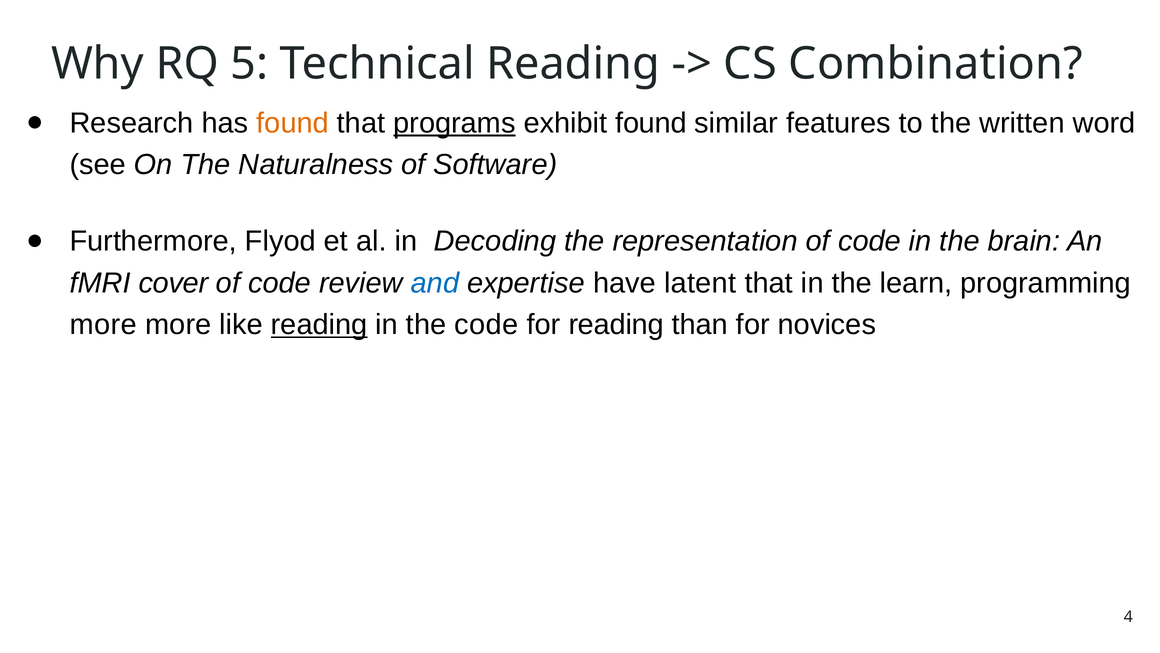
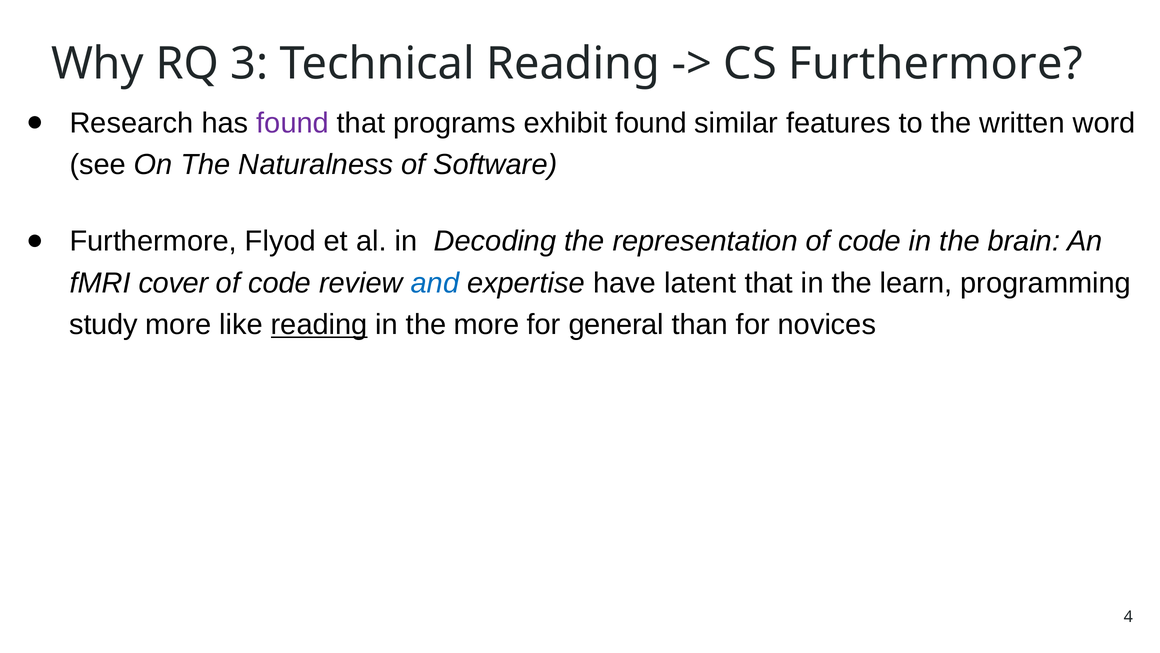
5: 5 -> 3
CS Combination: Combination -> Furthermore
found at (293, 123) colour: orange -> purple
programs underline: present -> none
more at (103, 325): more -> study
the code: code -> more
for reading: reading -> general
